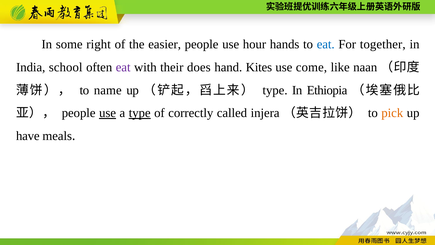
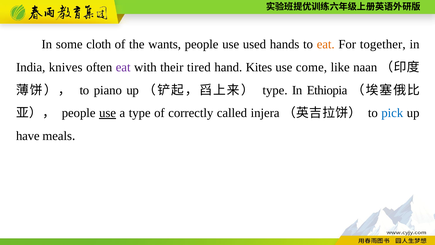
right: right -> cloth
easier: easier -> wants
hour: hour -> used
eat at (326, 44) colour: blue -> orange
school: school -> knives
does: does -> tired
name: name -> piano
type at (140, 113) underline: present -> none
pick colour: orange -> blue
